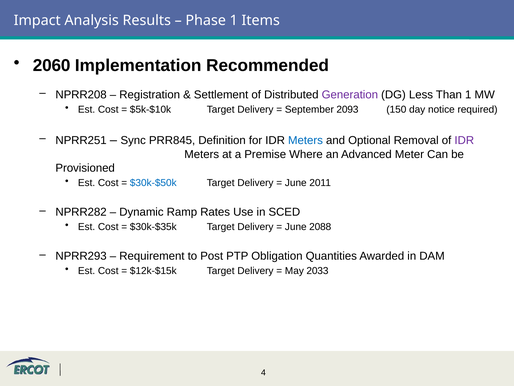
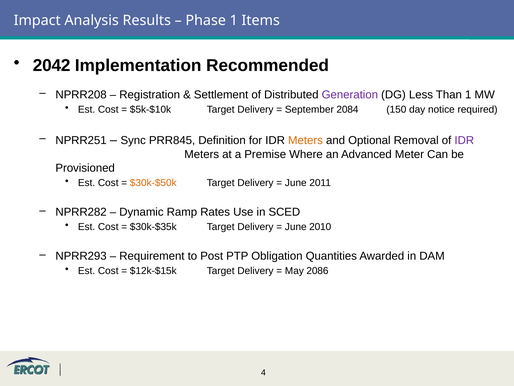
2060: 2060 -> 2042
2093: 2093 -> 2084
Meters at (305, 140) colour: blue -> orange
$30k-$50k colour: blue -> orange
2088: 2088 -> 2010
2033: 2033 -> 2086
